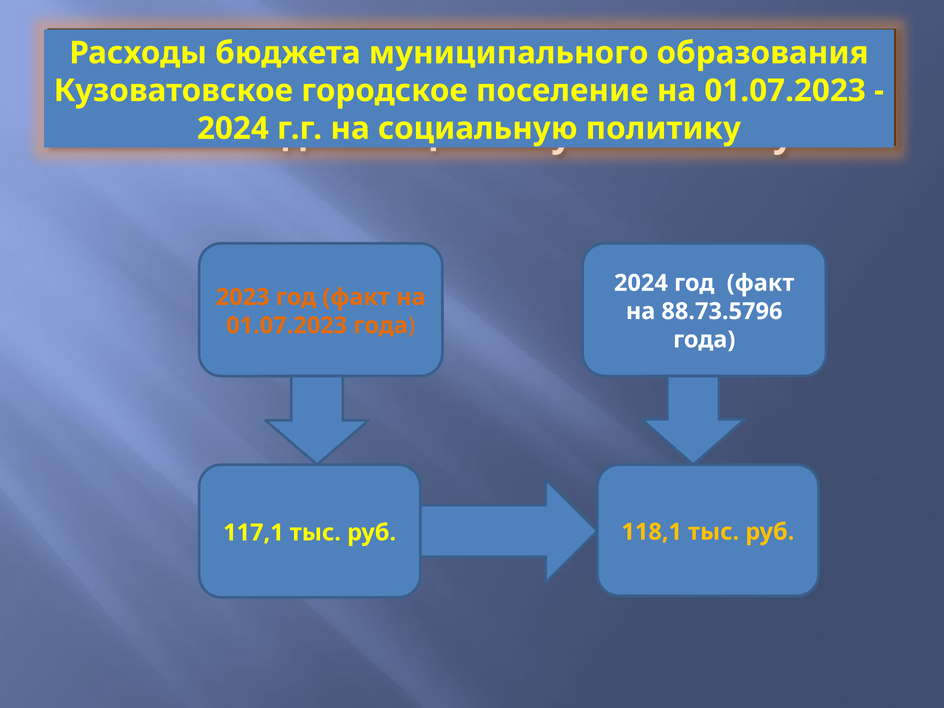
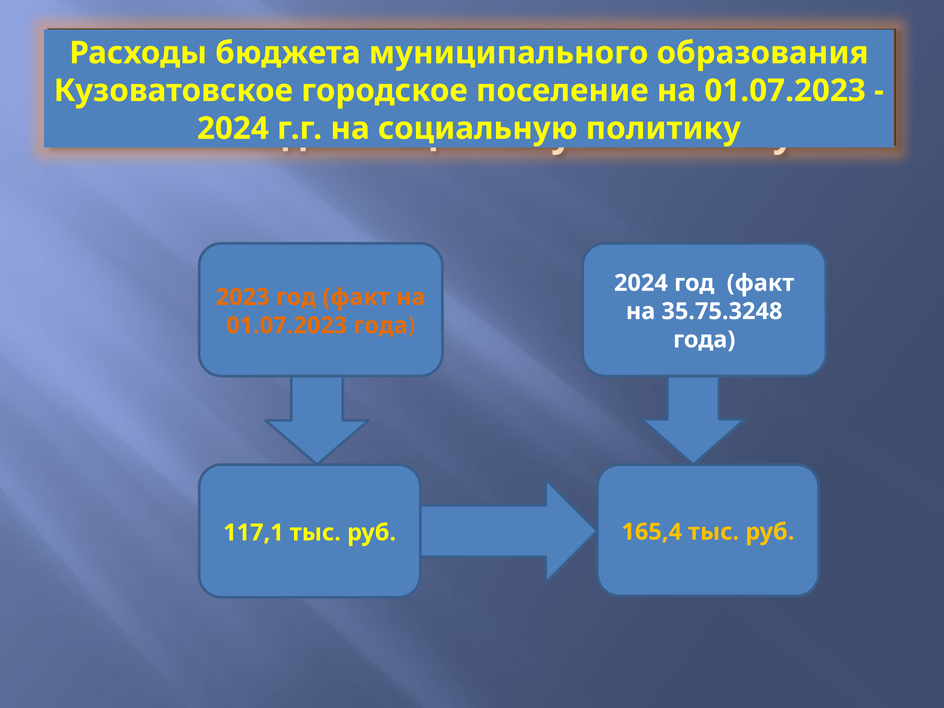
88.73.5796: 88.73.5796 -> 35.75.3248
118,1: 118,1 -> 165,4
